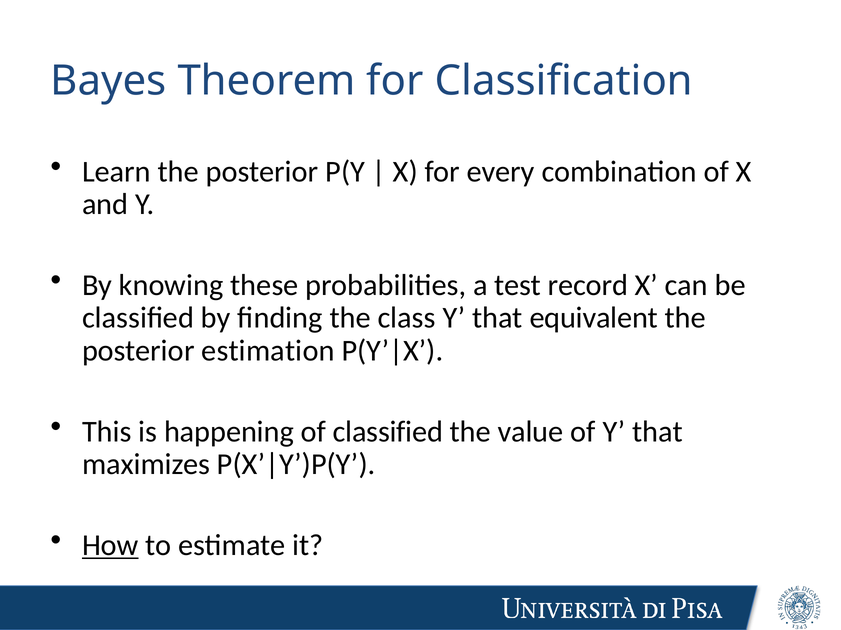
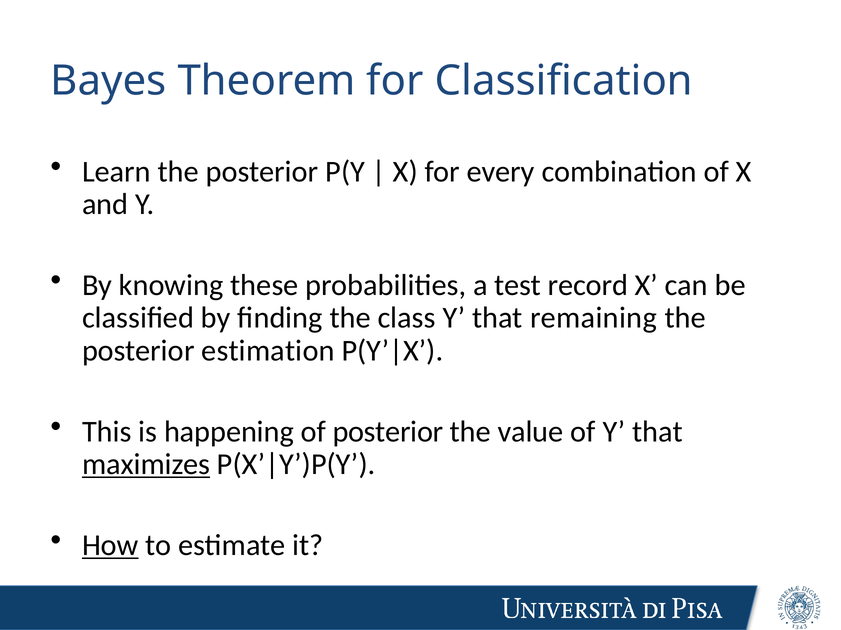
equivalent: equivalent -> remaining
of classified: classified -> posterior
maximizes underline: none -> present
